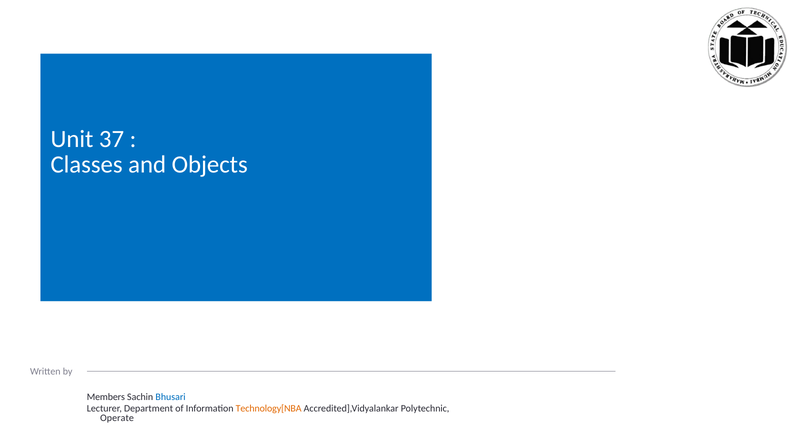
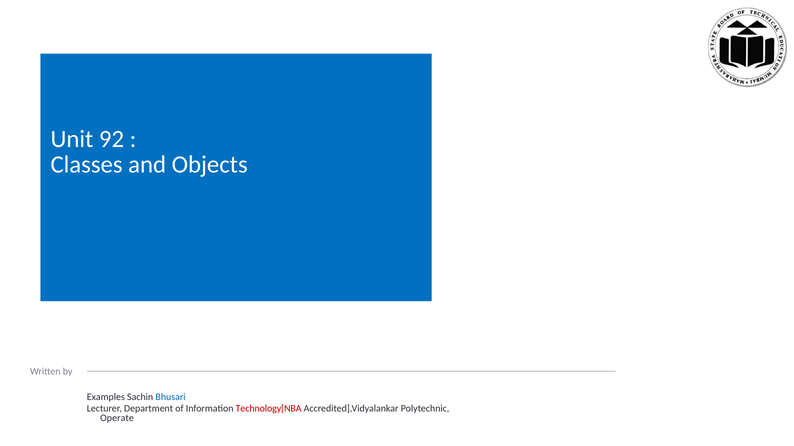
37: 37 -> 92
Members: Members -> Examples
Technology[NBA colour: orange -> red
